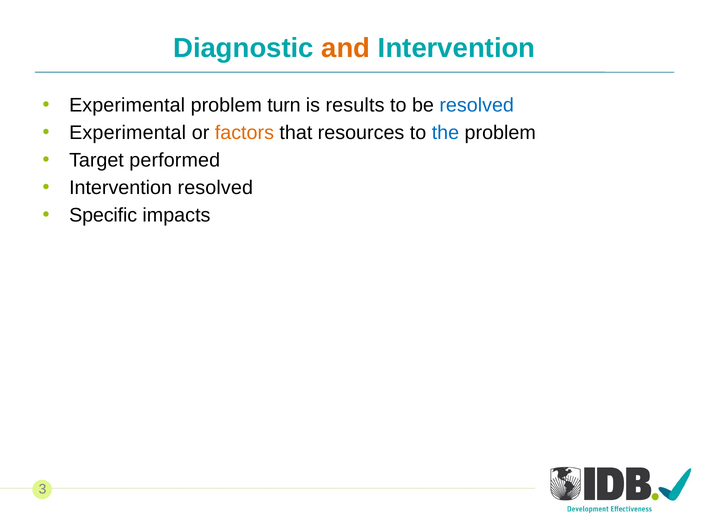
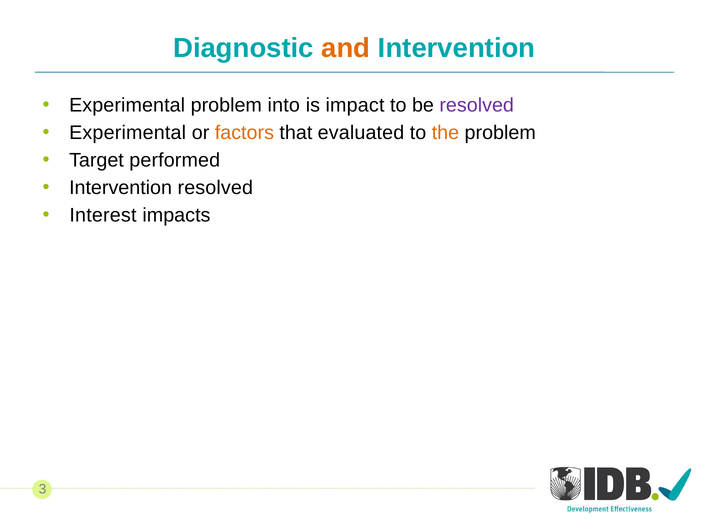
turn: turn -> into
results: results -> impact
resolved at (477, 105) colour: blue -> purple
resources: resources -> evaluated
the colour: blue -> orange
Specific: Specific -> Interest
